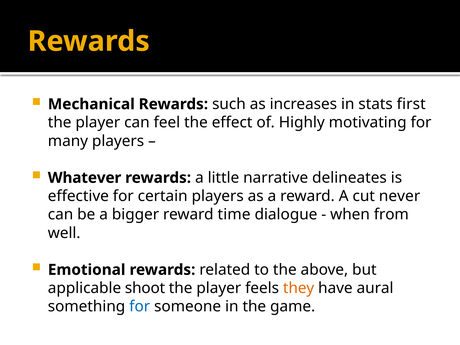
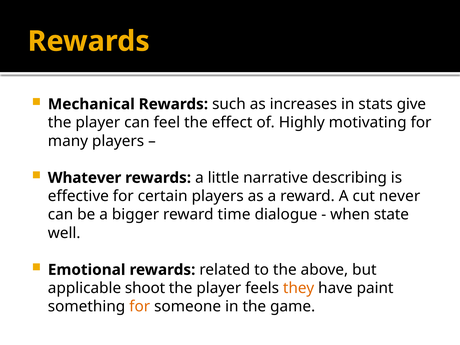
first: first -> give
delineates: delineates -> describing
from: from -> state
aural: aural -> paint
for at (140, 307) colour: blue -> orange
